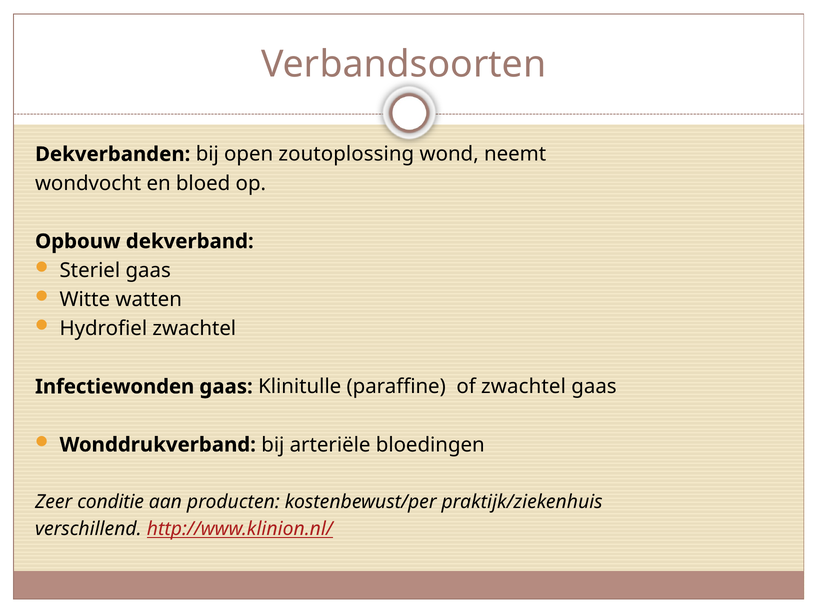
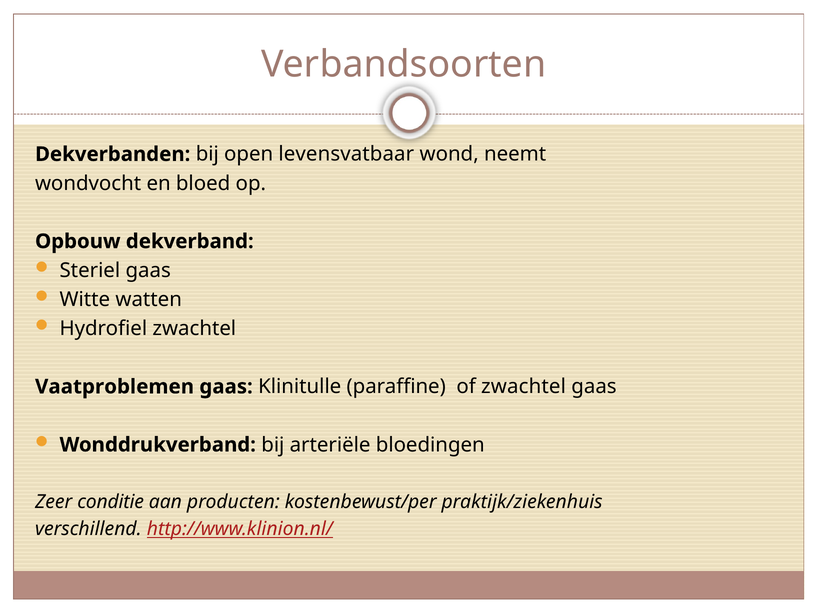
zoutoplossing: zoutoplossing -> levensvatbaar
Infectiewonden: Infectiewonden -> Vaatproblemen
